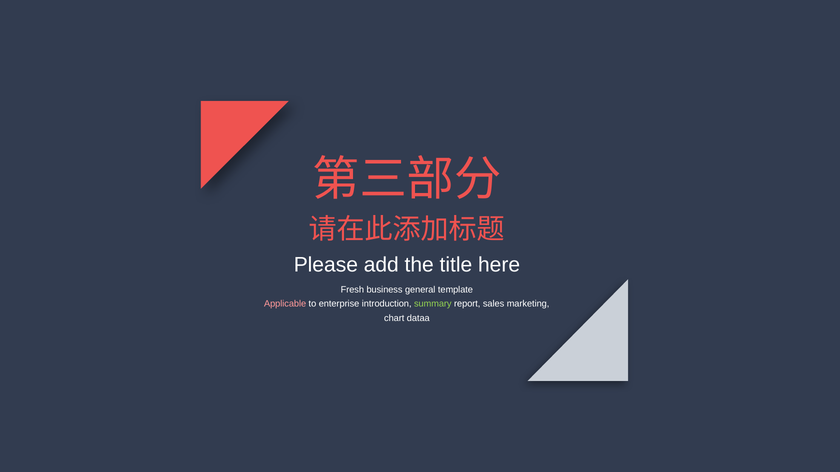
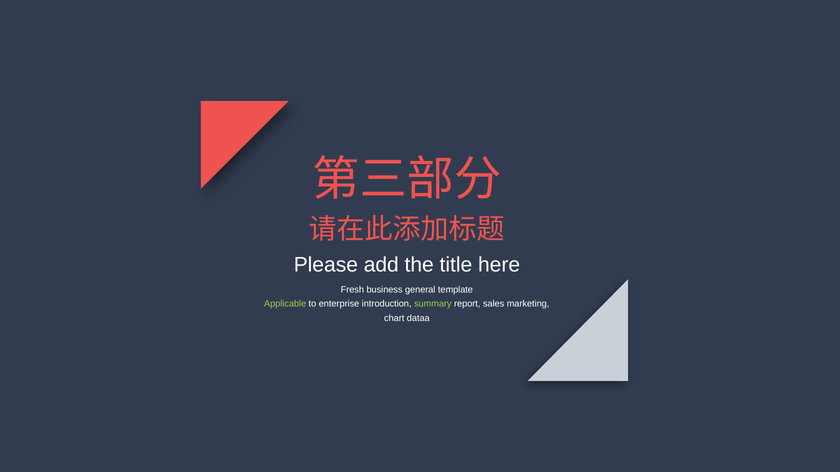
Applicable colour: pink -> light green
